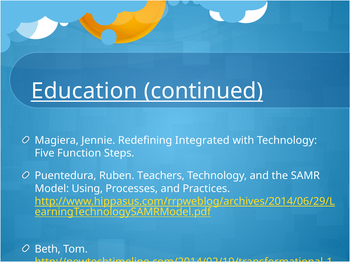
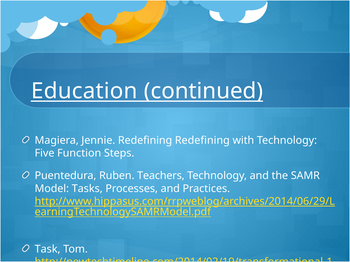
Redefining Integrated: Integrated -> Redefining
Using: Using -> Tasks
Beth: Beth -> Task
